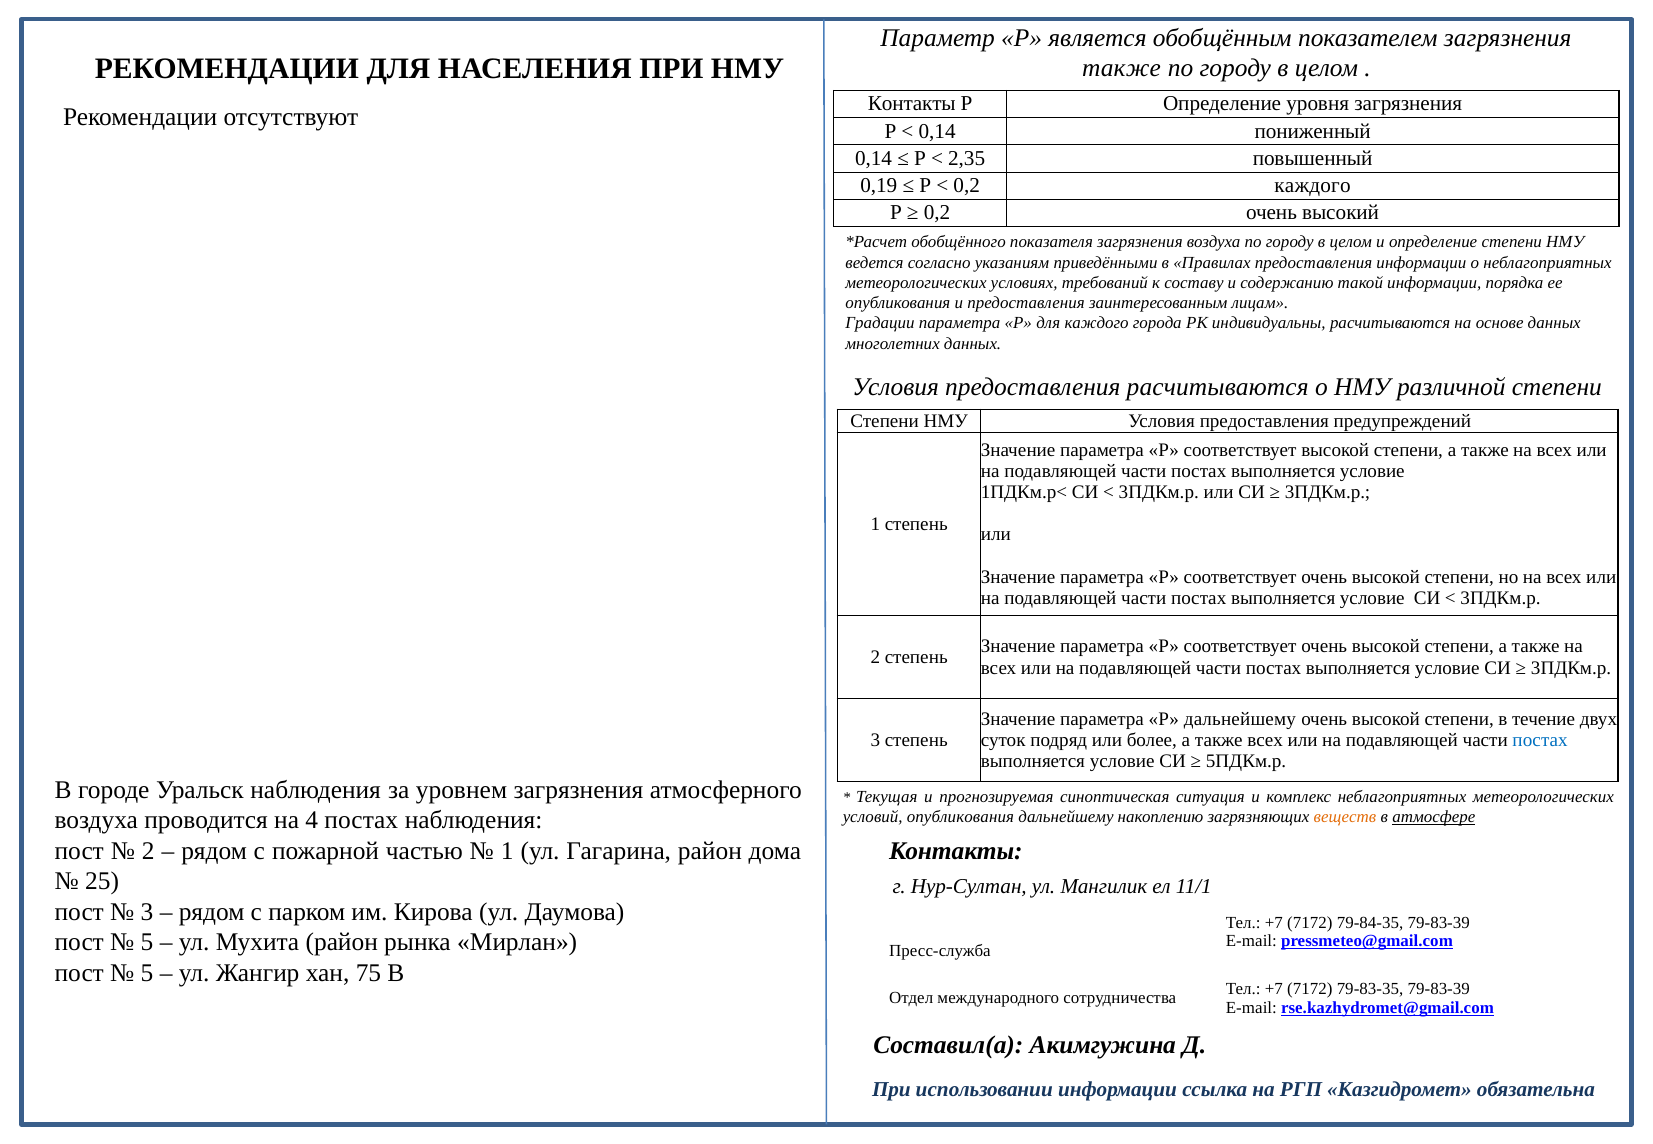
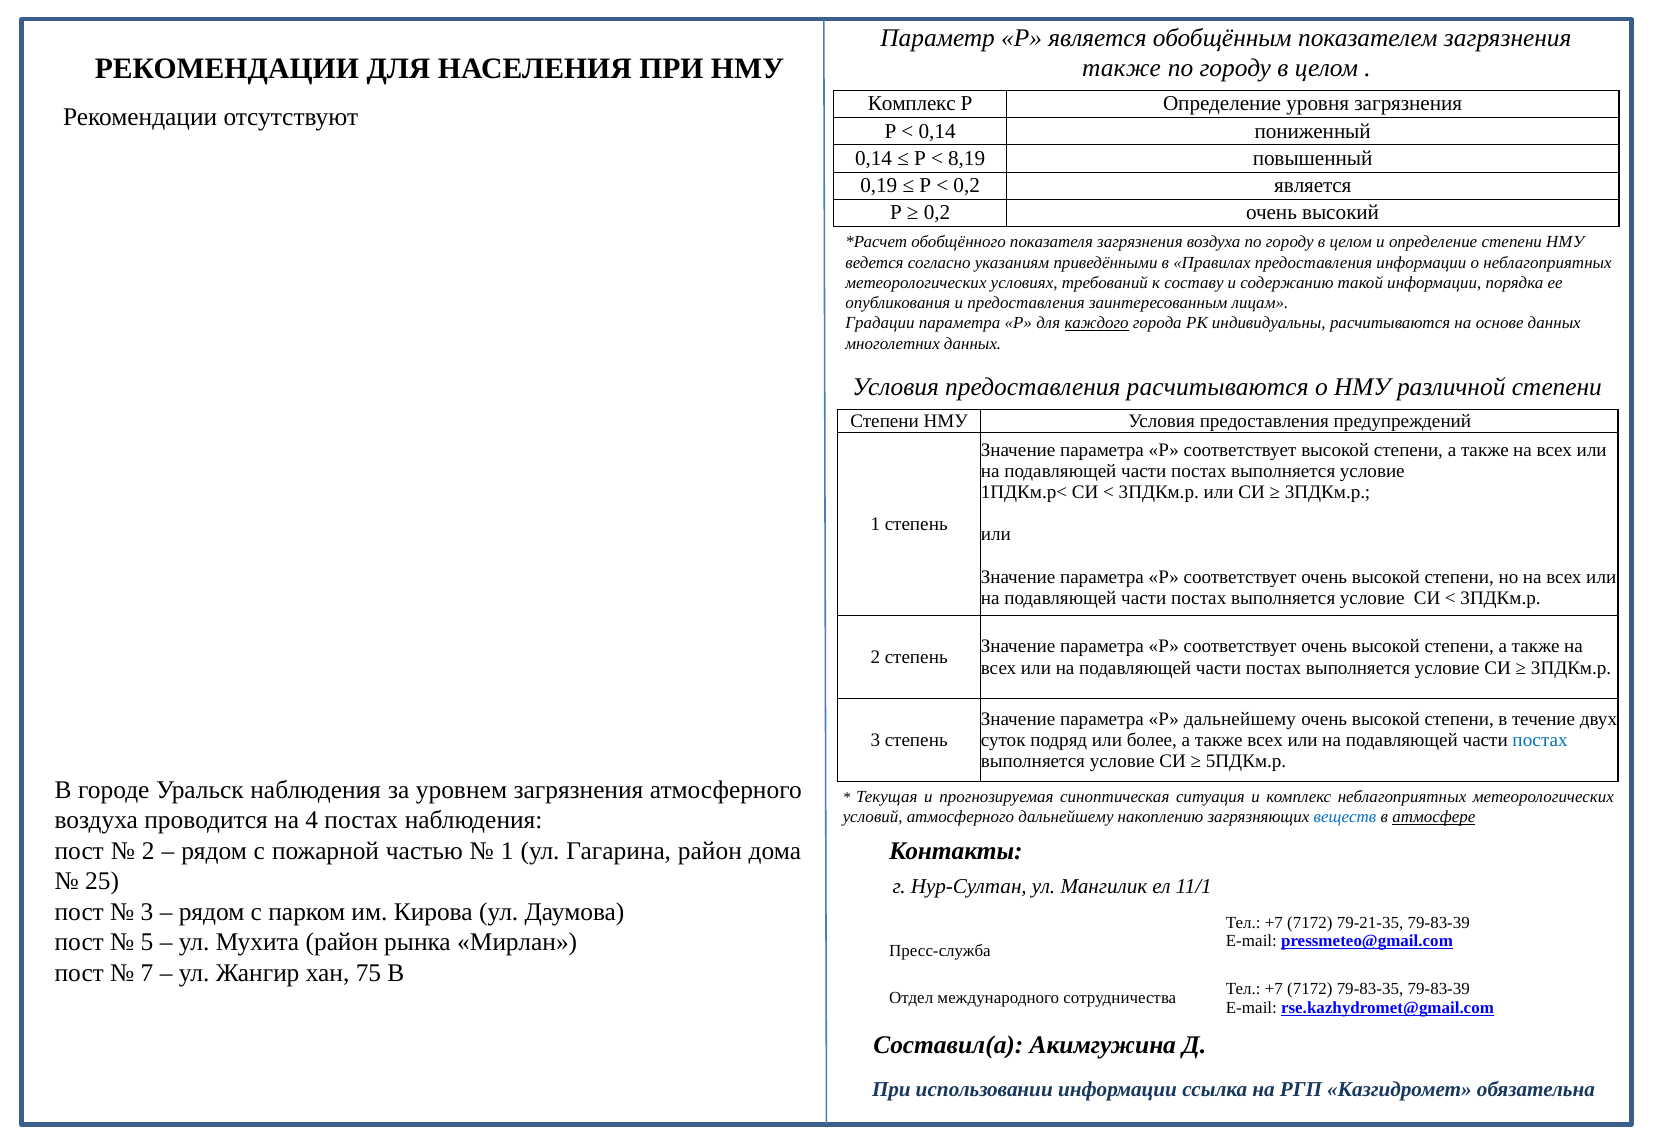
Контакты at (912, 104): Контакты -> Комплекс
2,35: 2,35 -> 8,19
0,2 каждого: каждого -> является
каждого at (1097, 323) underline: none -> present
условий опубликования: опубликования -> атмосферного
веществ colour: orange -> blue
79-84-35: 79-84-35 -> 79-21-35
5 at (147, 973): 5 -> 7
